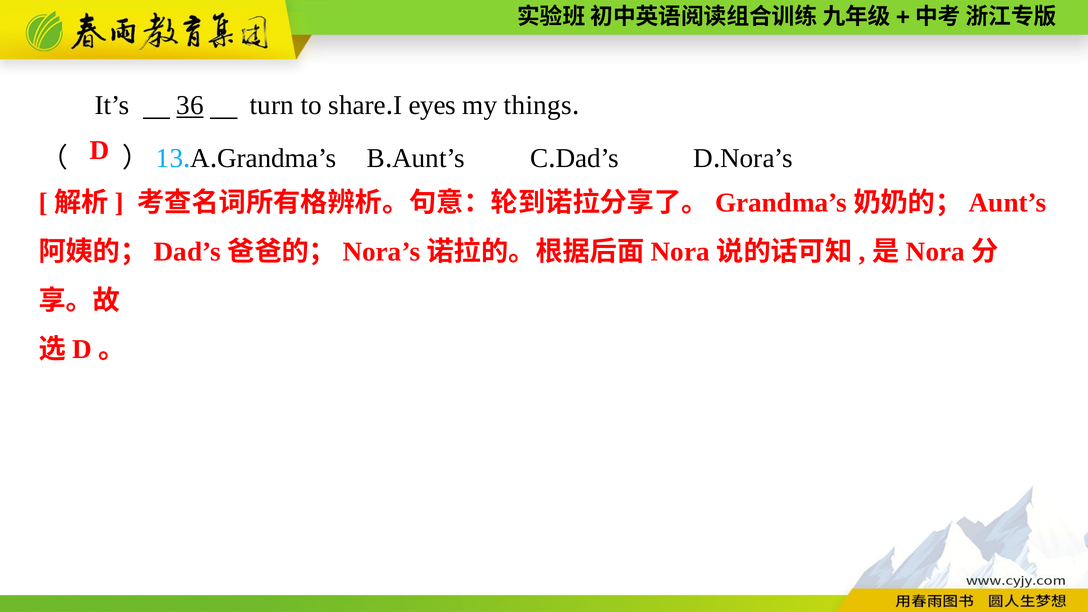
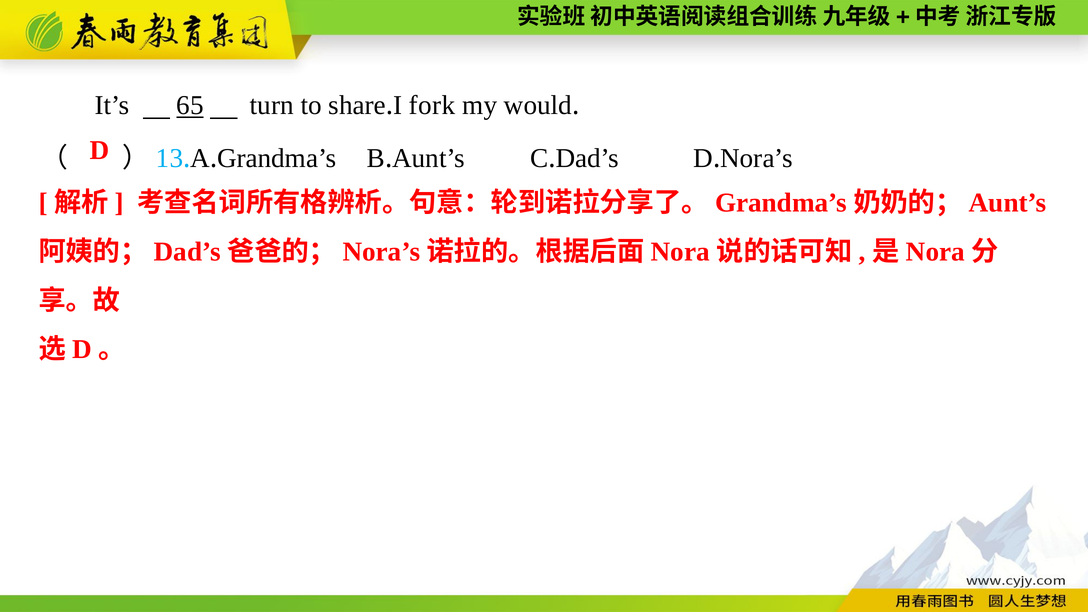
36: 36 -> 65
eyes: eyes -> fork
things: things -> would
